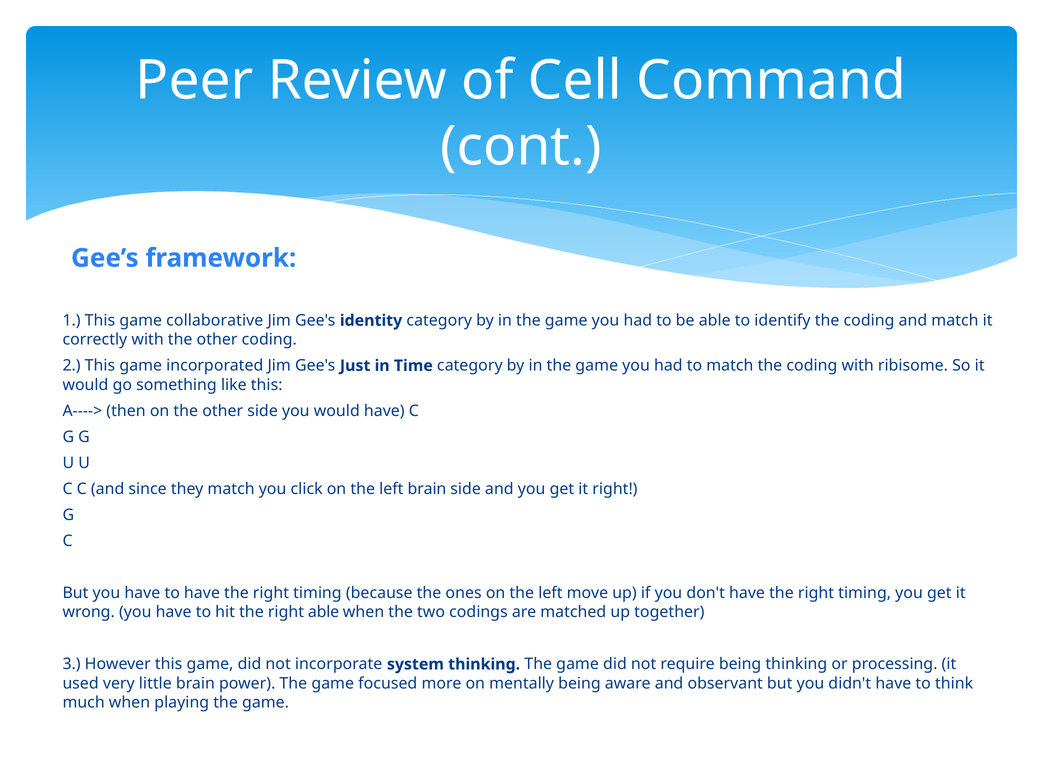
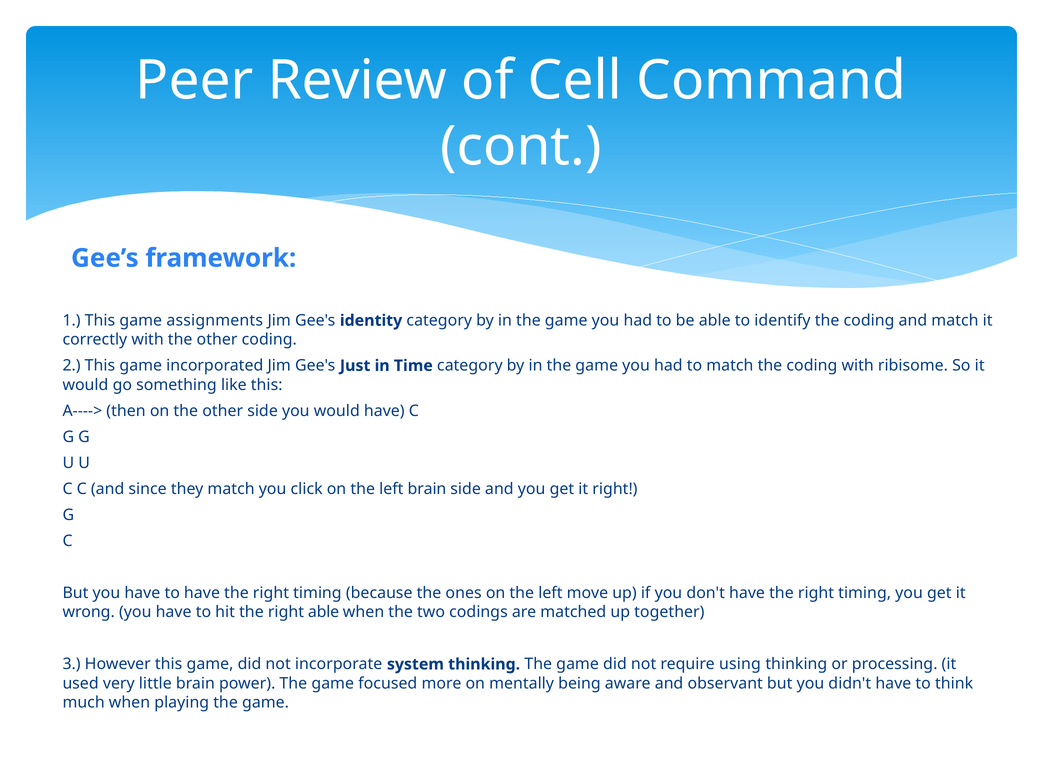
collaborative: collaborative -> assignments
require being: being -> using
